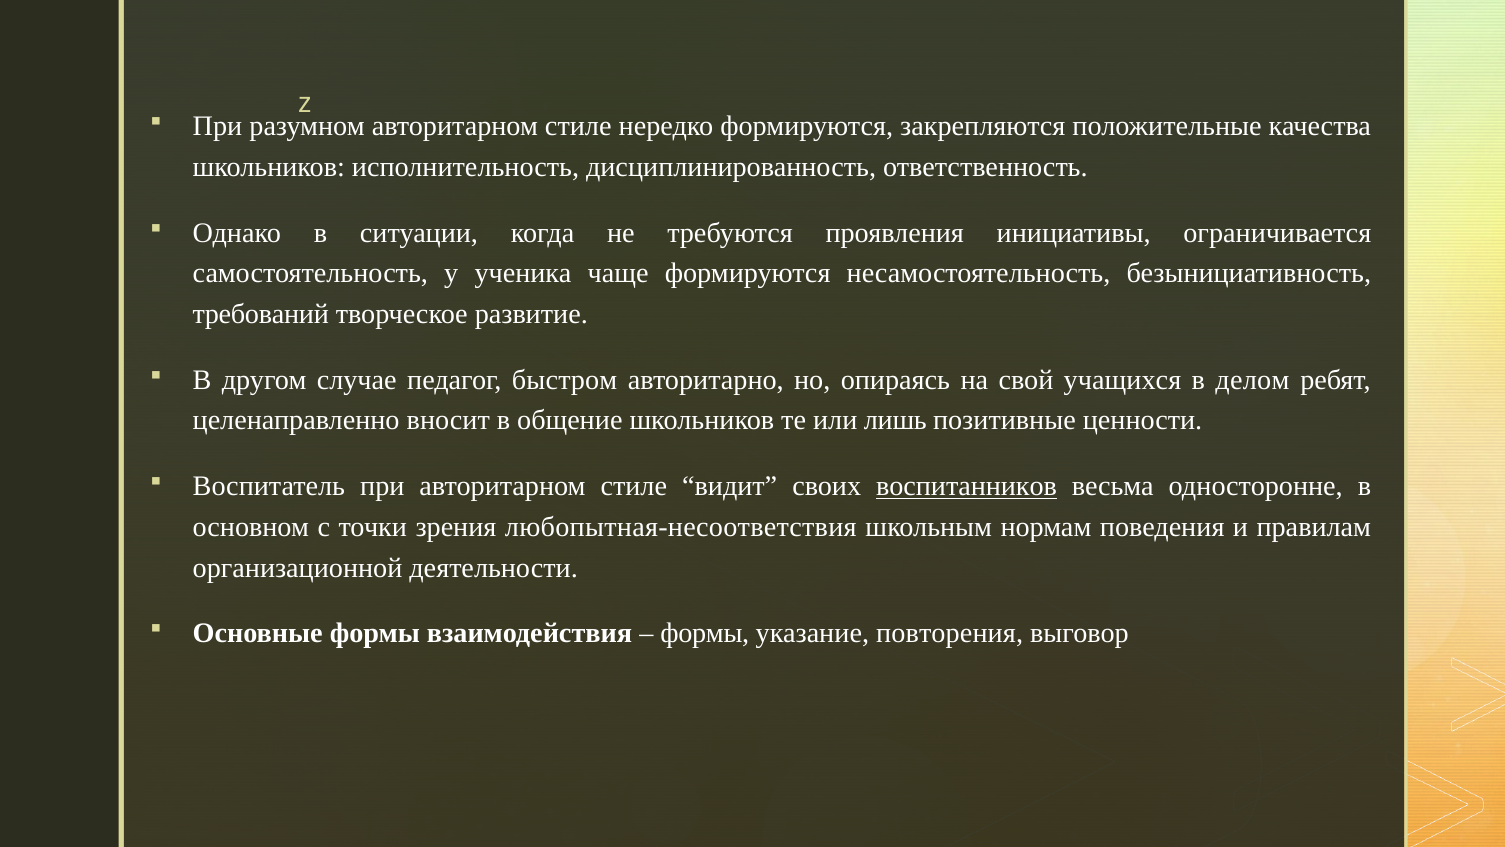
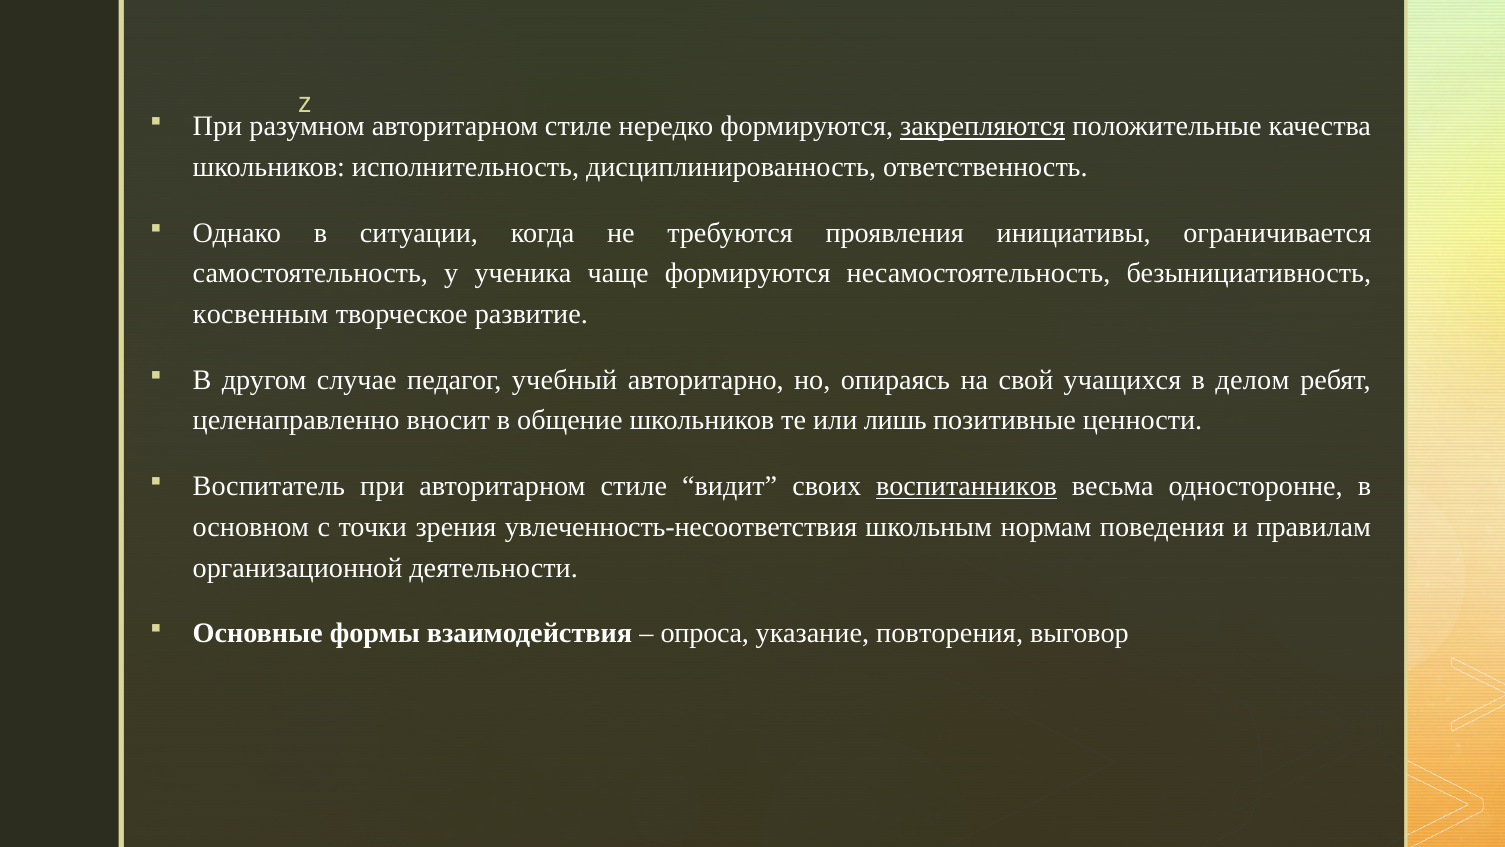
закрепляются underline: none -> present
требований: требований -> косвенным
быстром: быстром -> учебный
любопытная-несоответствия: любопытная-несоответствия -> увлеченность-несоответствия
формы at (705, 633): формы -> опроса
